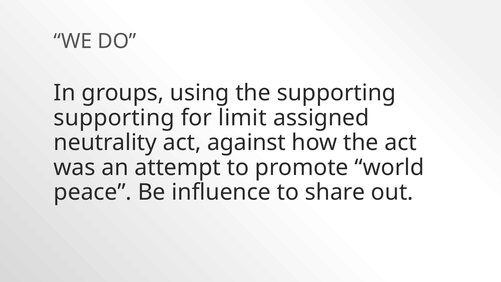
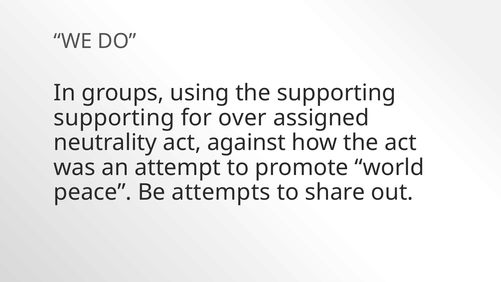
limit: limit -> over
influence: influence -> attempts
